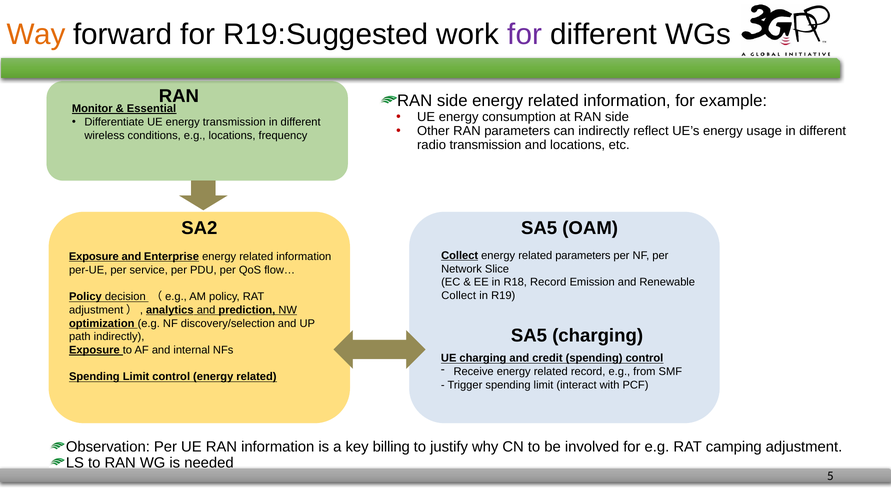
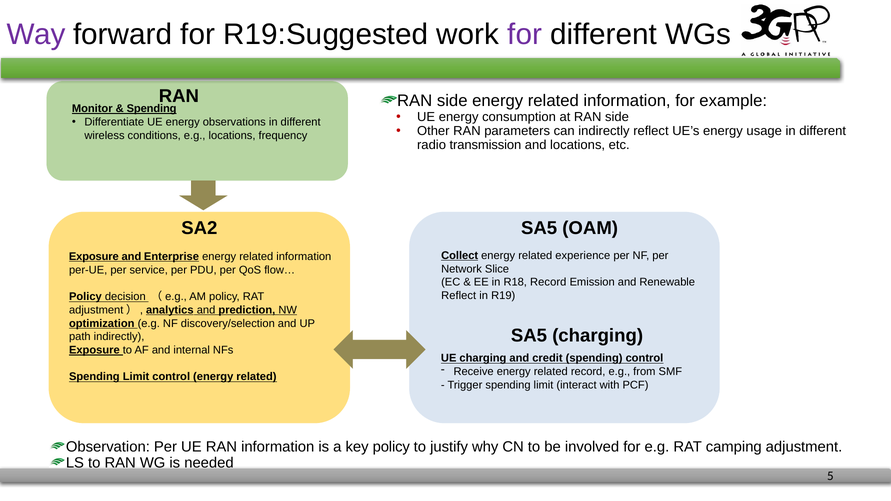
Way colour: orange -> purple
Essential at (151, 109): Essential -> Spending
energy transmission: transmission -> observations
related parameters: parameters -> experience
Collect at (459, 296): Collect -> Reflect
key billing: billing -> policy
